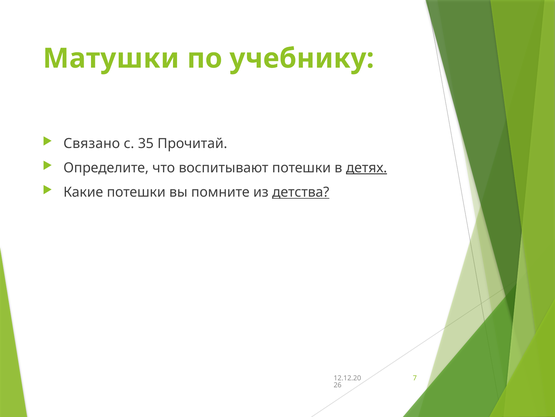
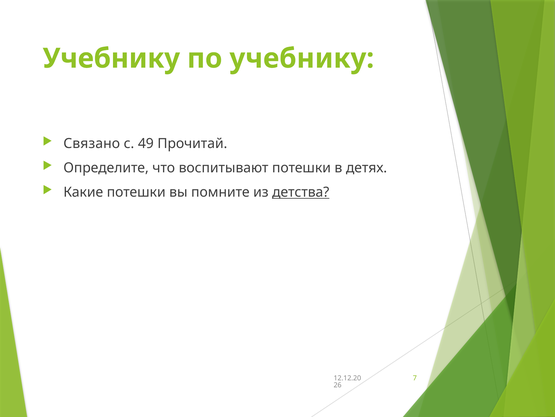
Матушки at (111, 58): Матушки -> Учебнику
35: 35 -> 49
детях underline: present -> none
